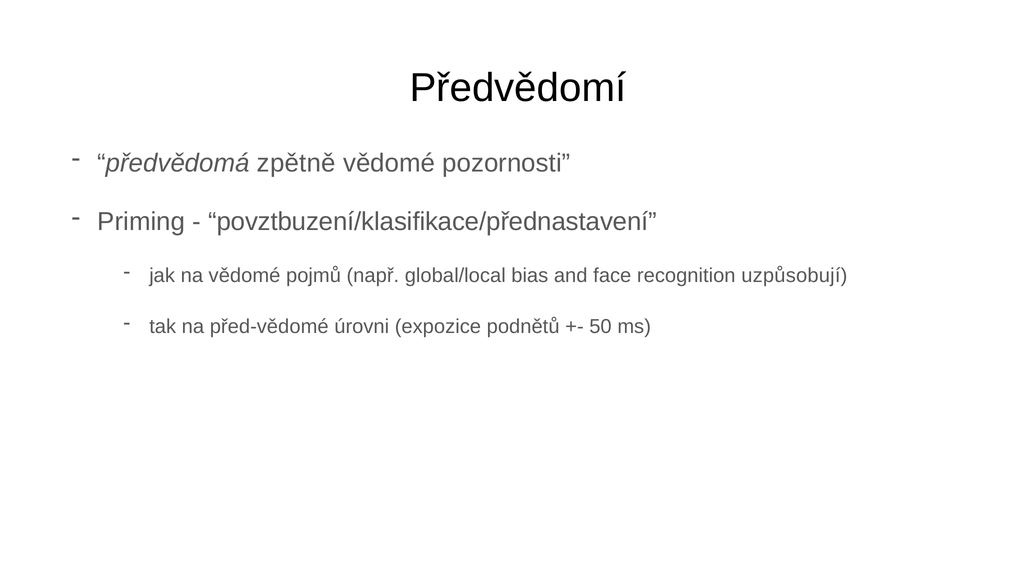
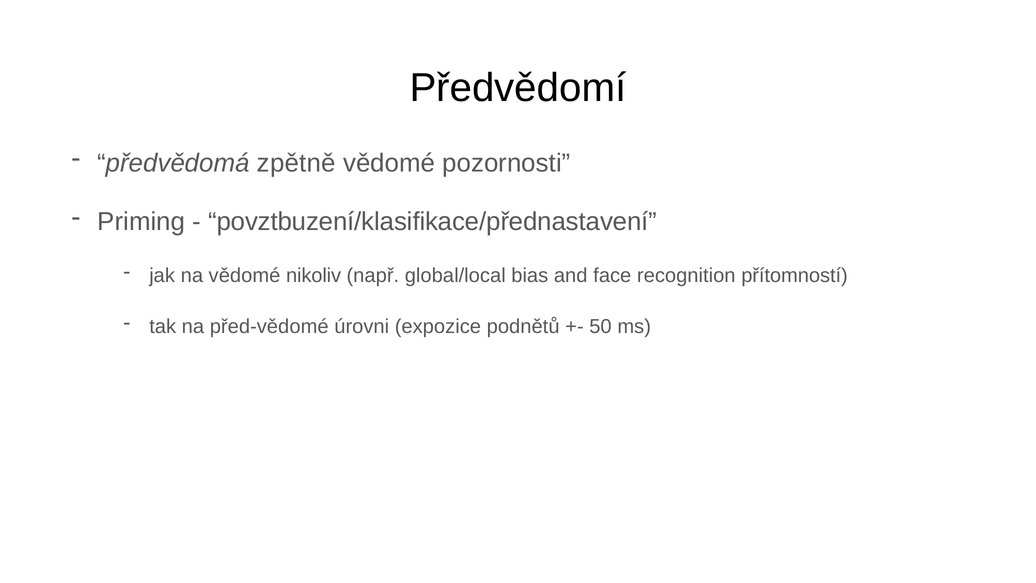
pojmů: pojmů -> nikoliv
uzpůsobují: uzpůsobují -> přítomností
